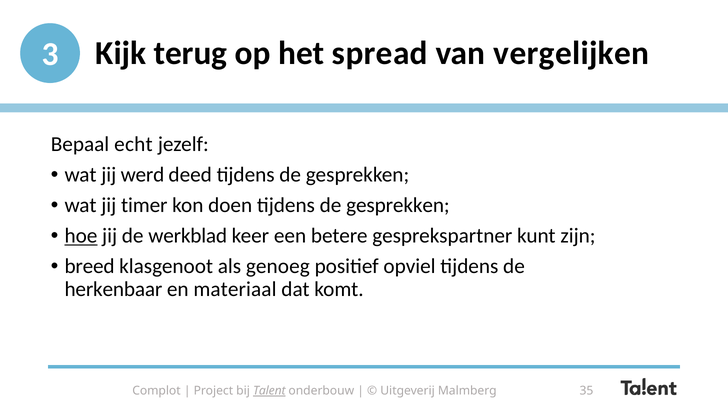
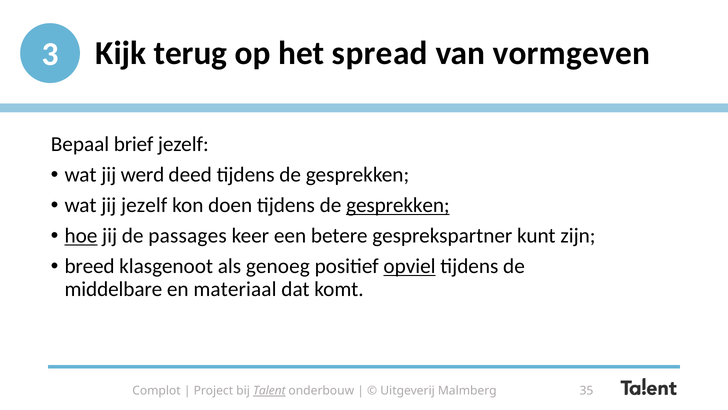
vergelijken: vergelijken -> vormgeven
echt: echt -> brief
jij timer: timer -> jezelf
gesprekken at (398, 205) underline: none -> present
werkblad: werkblad -> passages
opviel underline: none -> present
herkenbaar: herkenbaar -> middelbare
